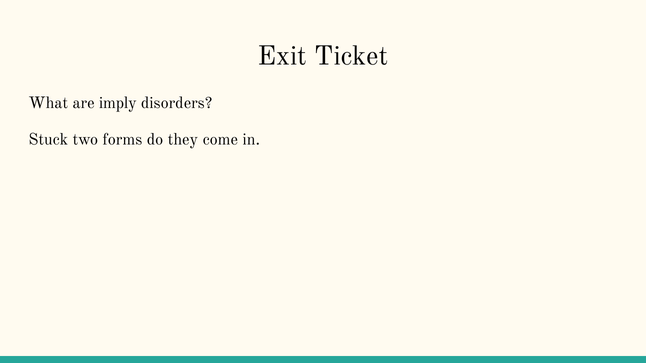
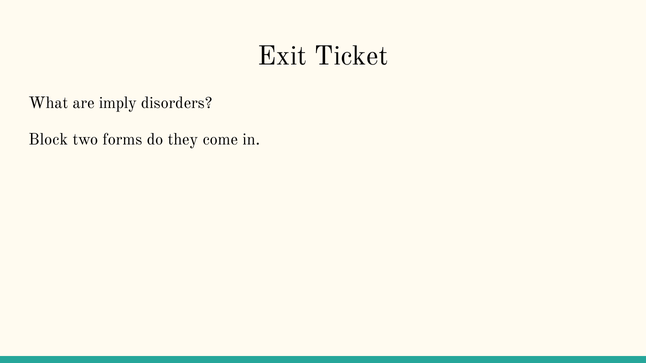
Stuck: Stuck -> Block
